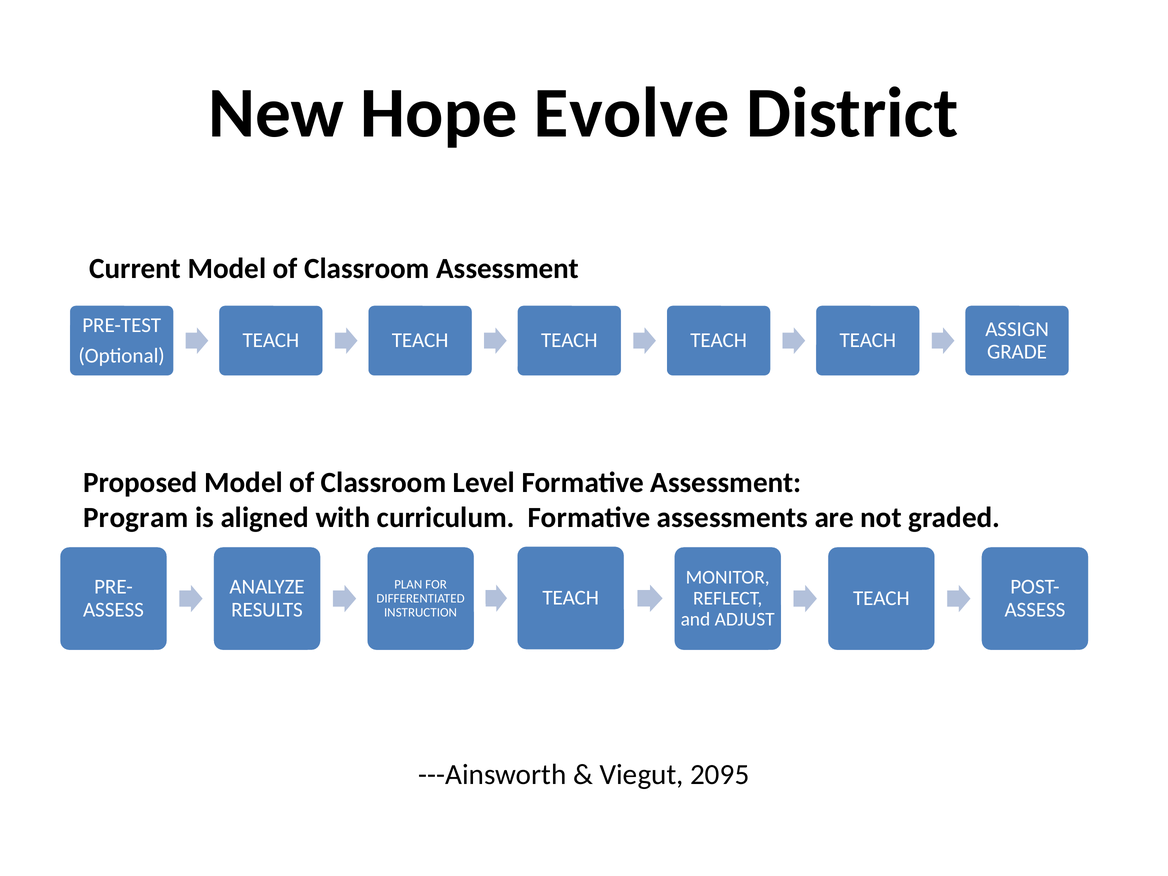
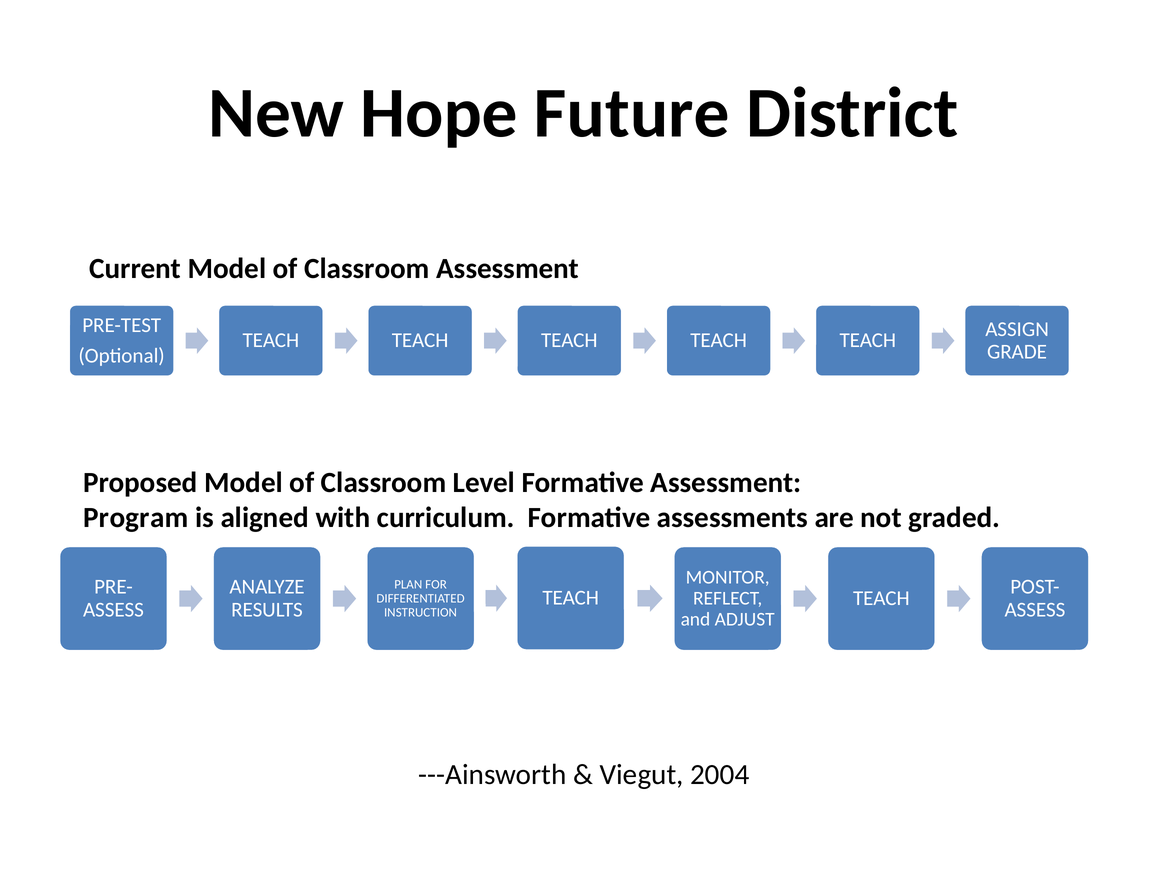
Evolve: Evolve -> Future
2095: 2095 -> 2004
